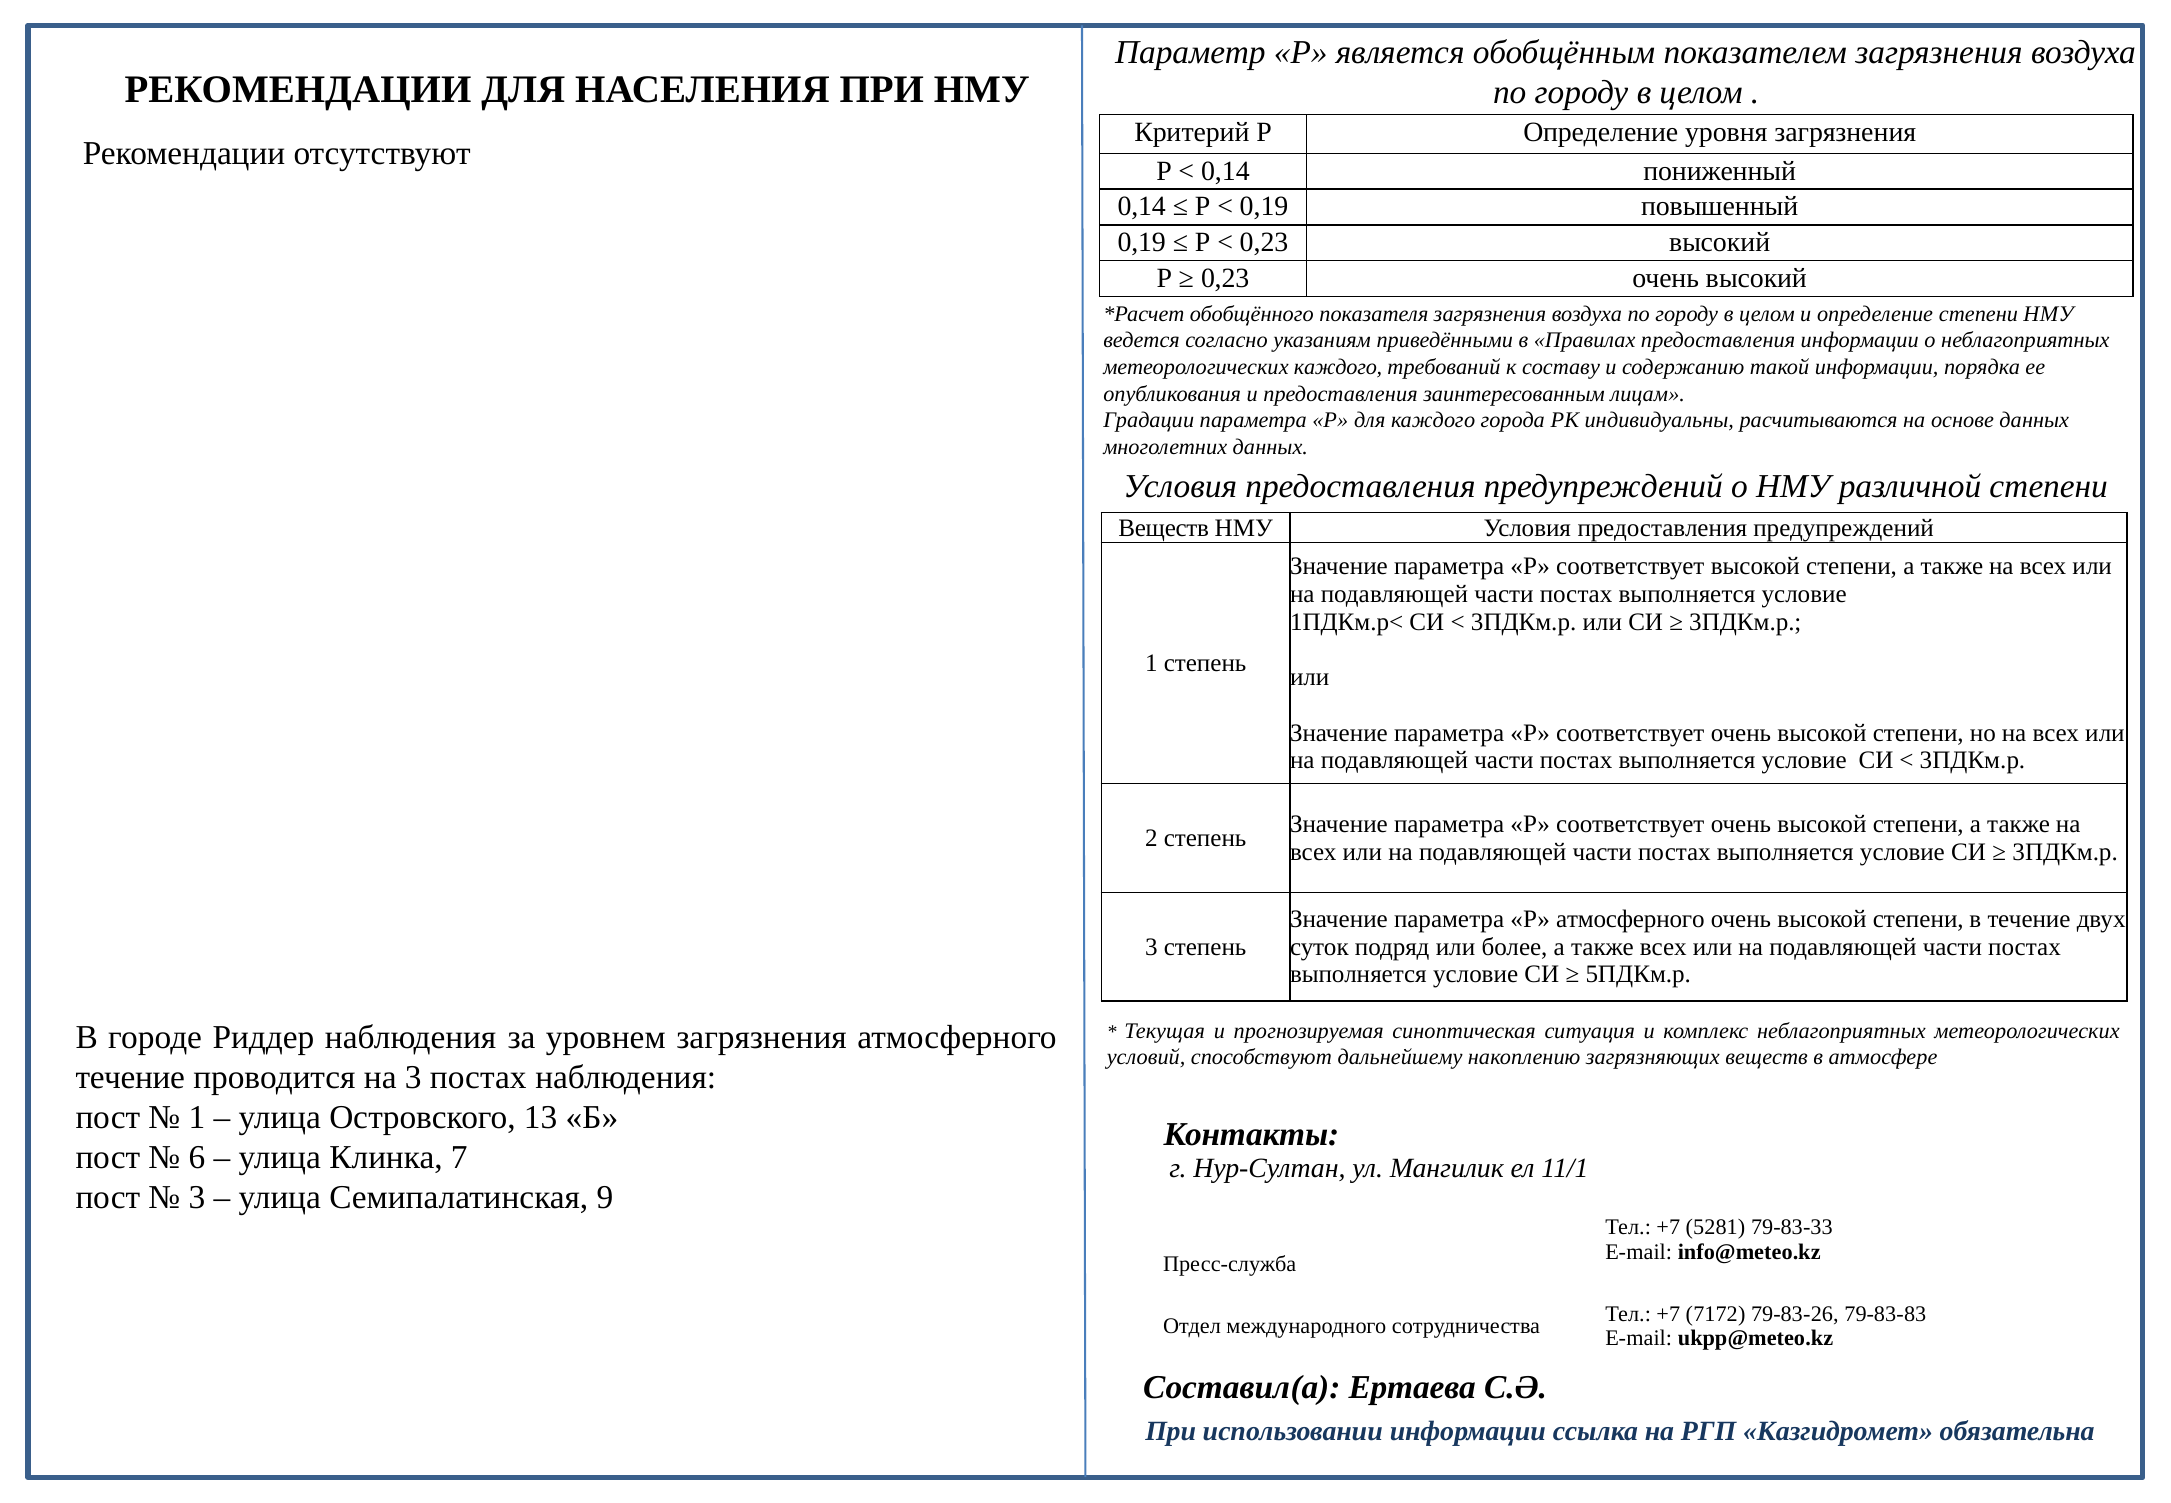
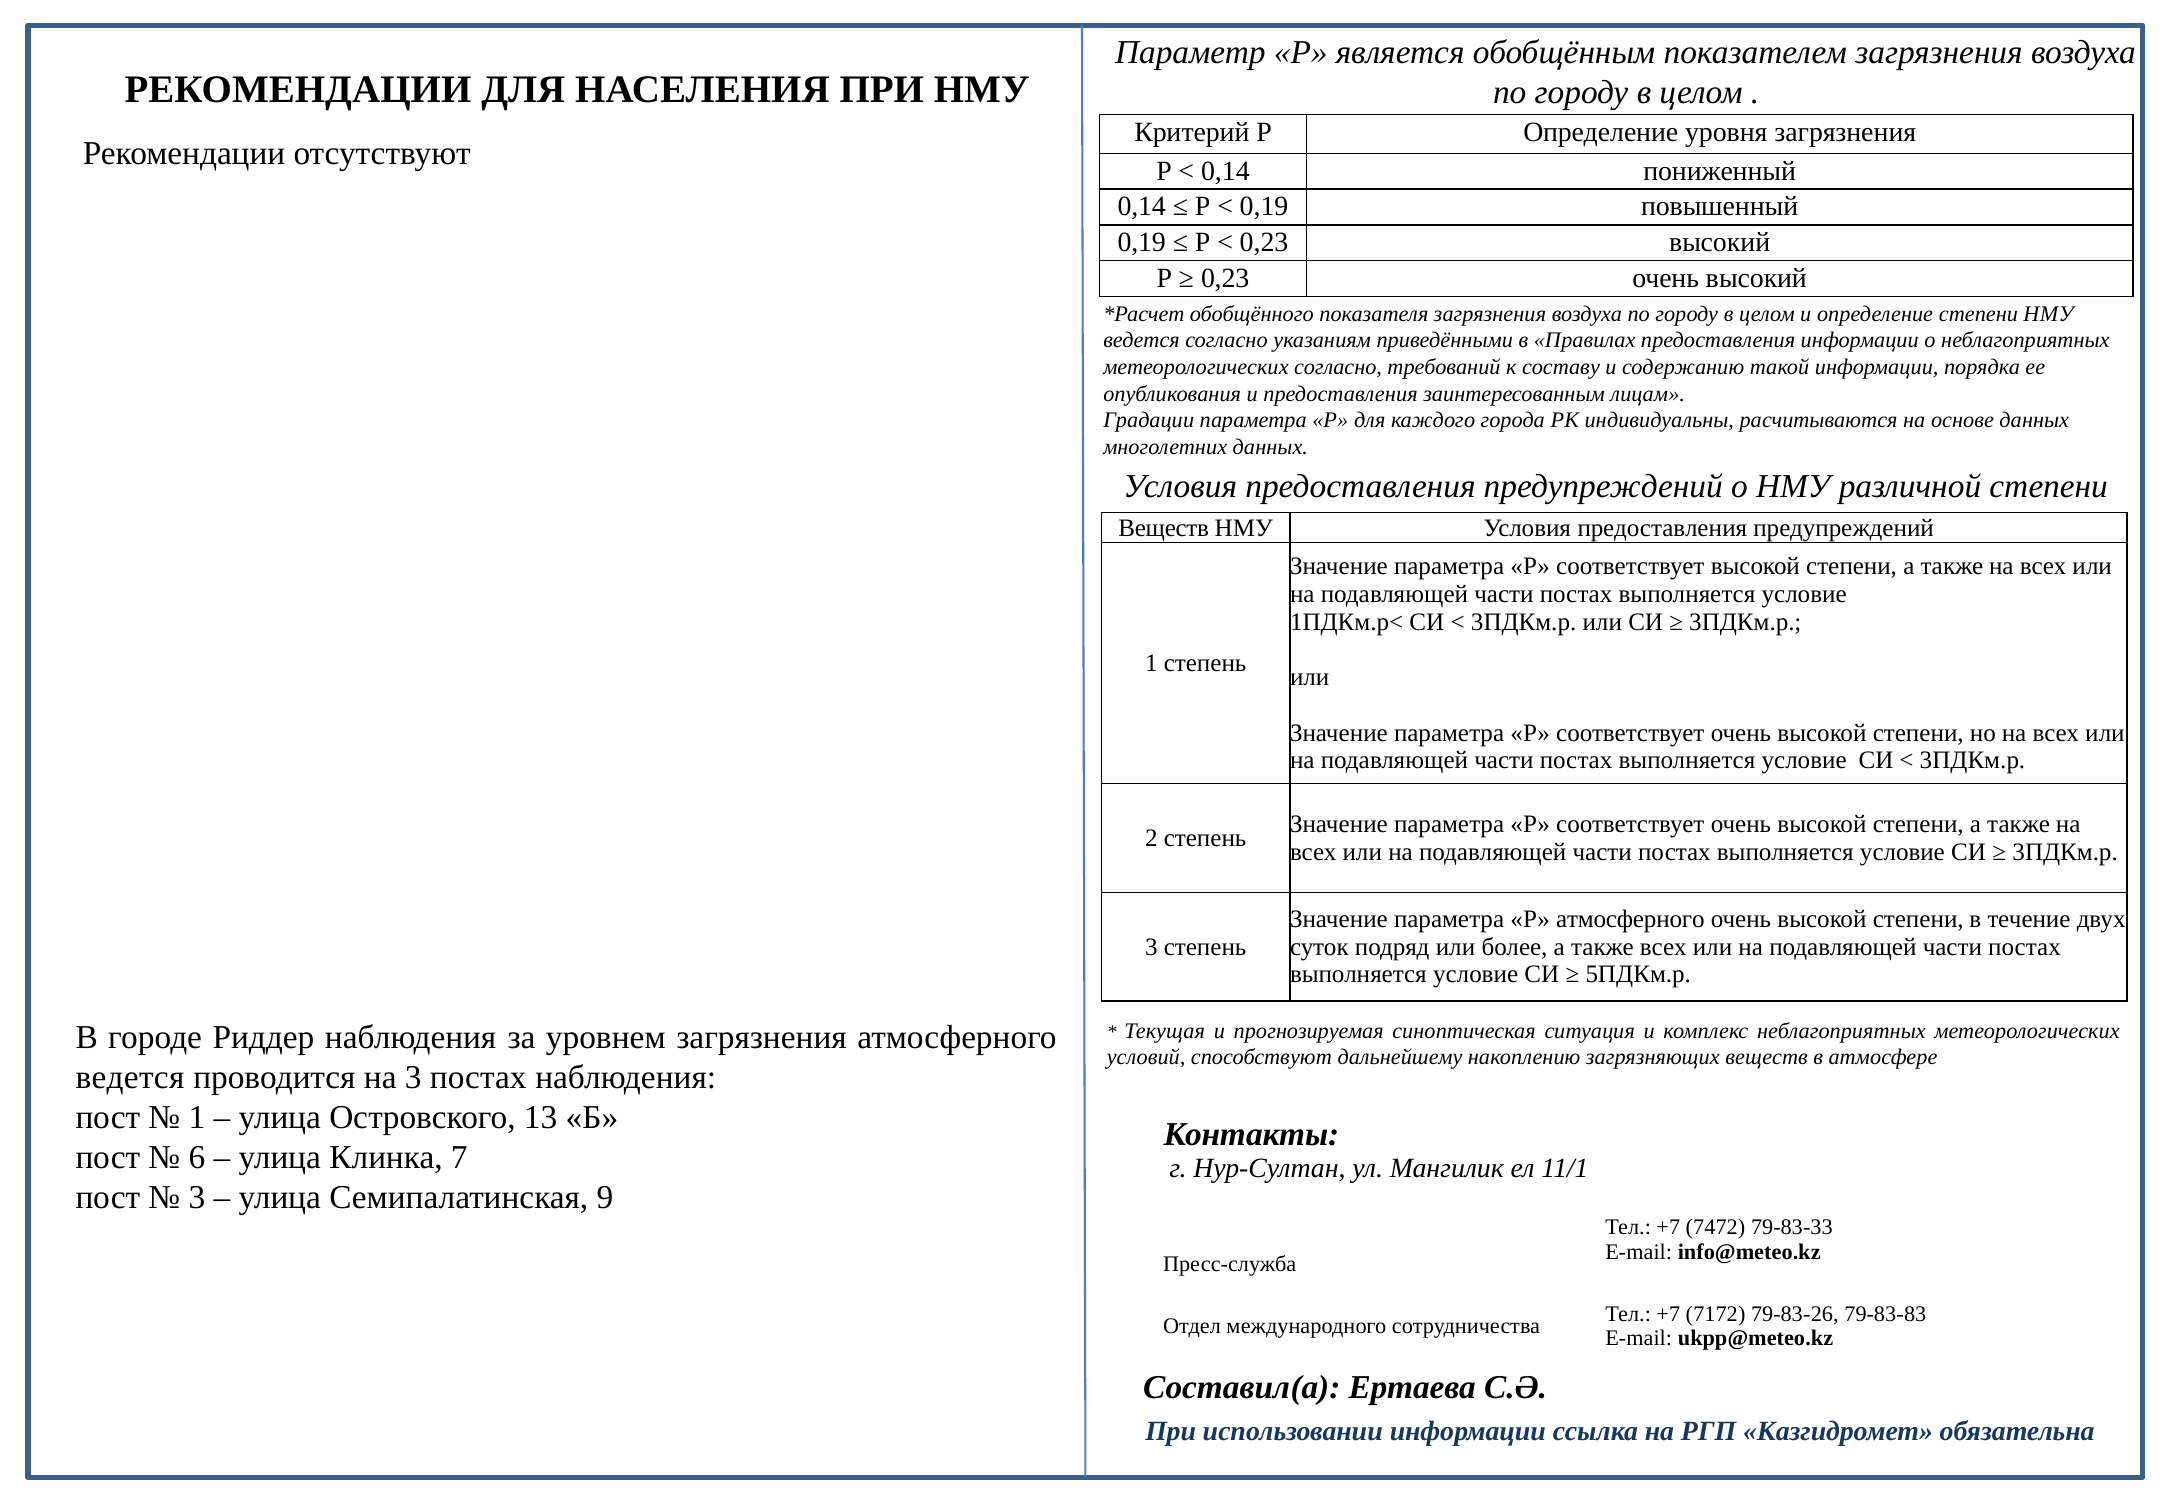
метеорологических каждого: каждого -> согласно
течение at (130, 1078): течение -> ведется
5281: 5281 -> 7472
